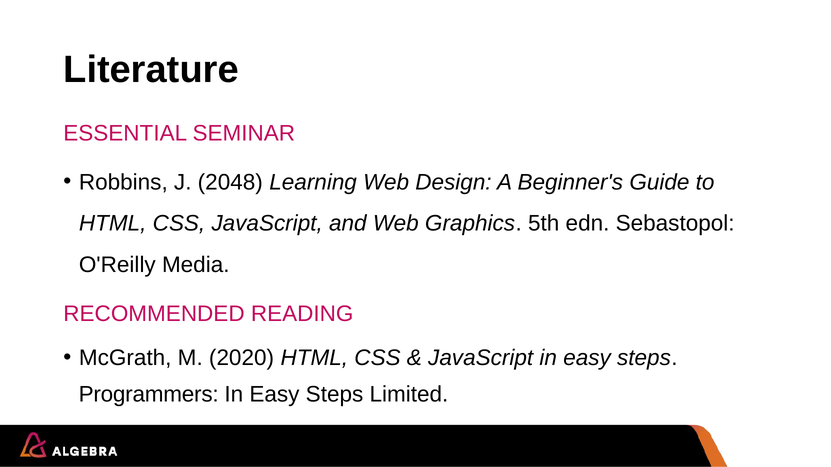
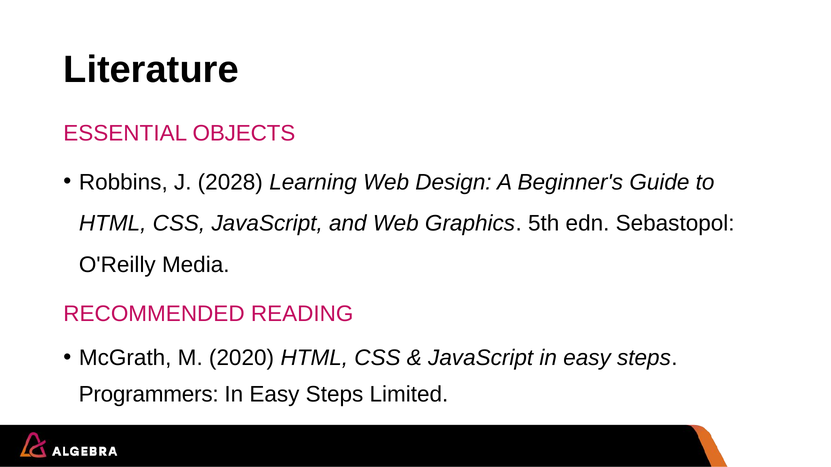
SEMINAR: SEMINAR -> OBJECTS
2048: 2048 -> 2028
